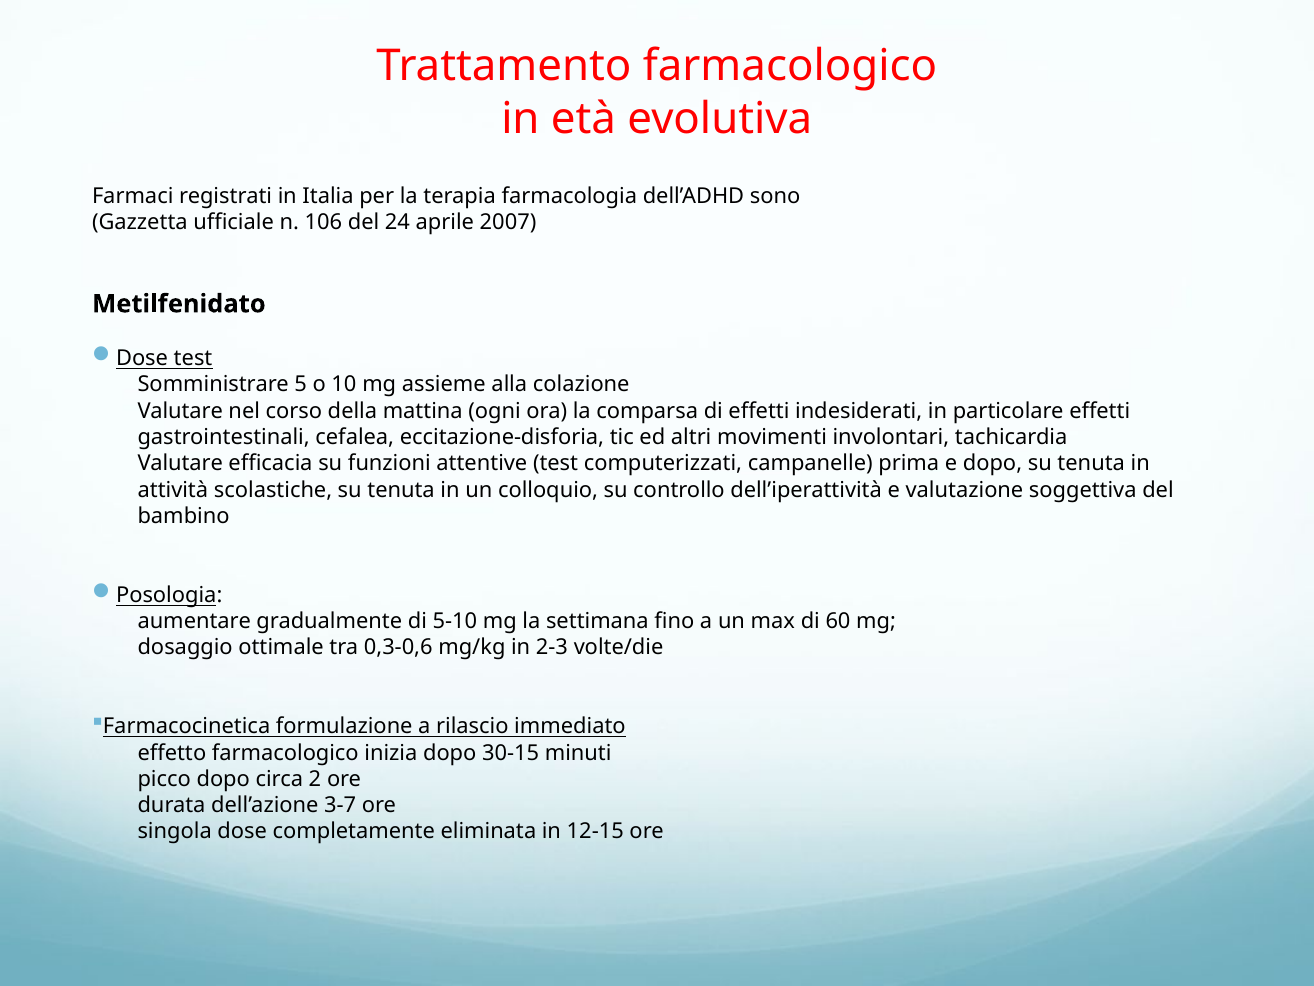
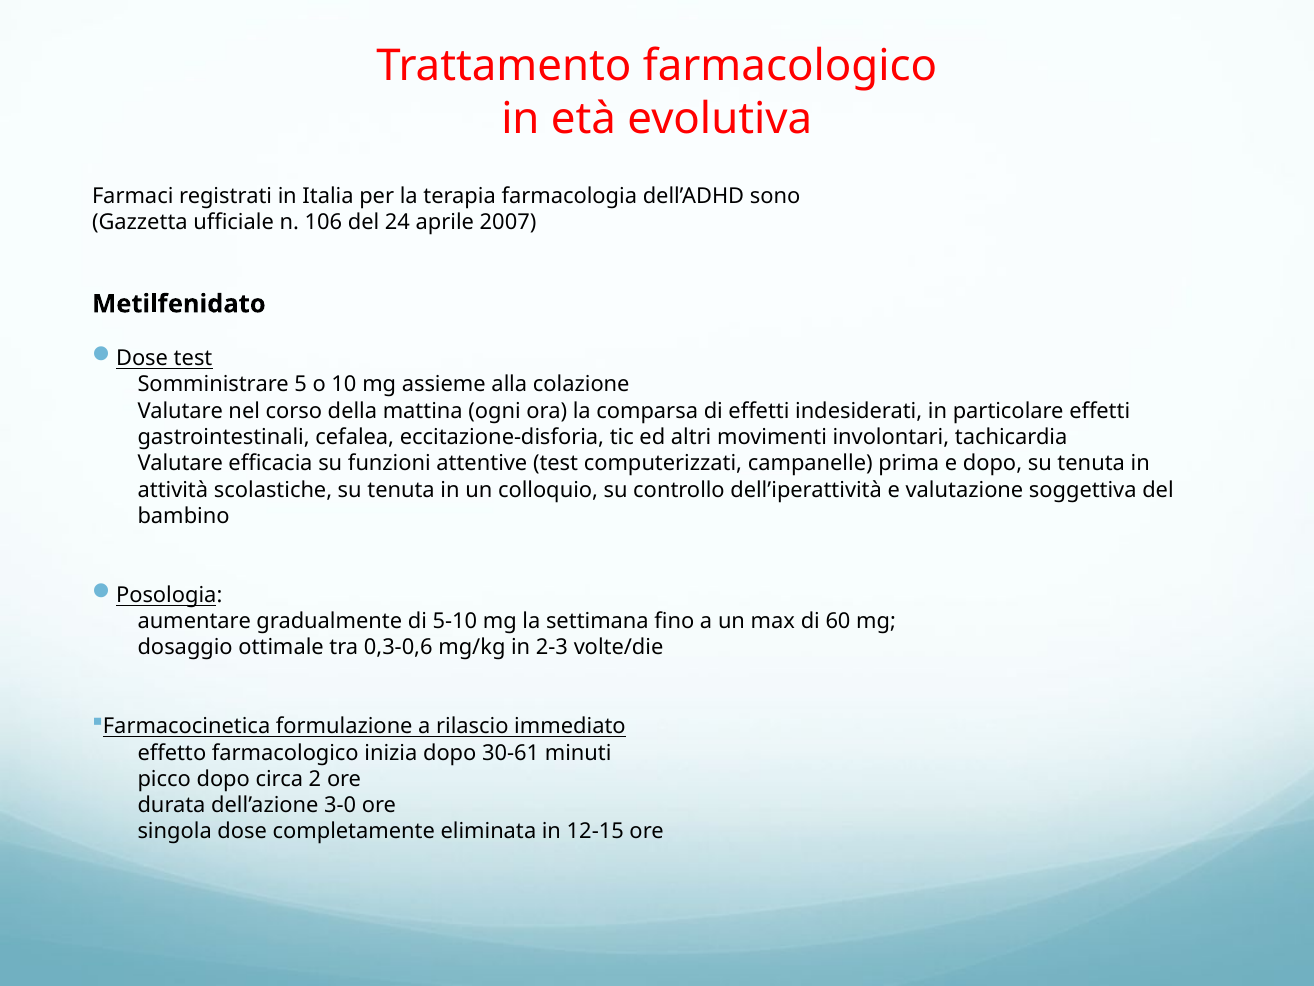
30-15: 30-15 -> 30-61
3-7: 3-7 -> 3-0
